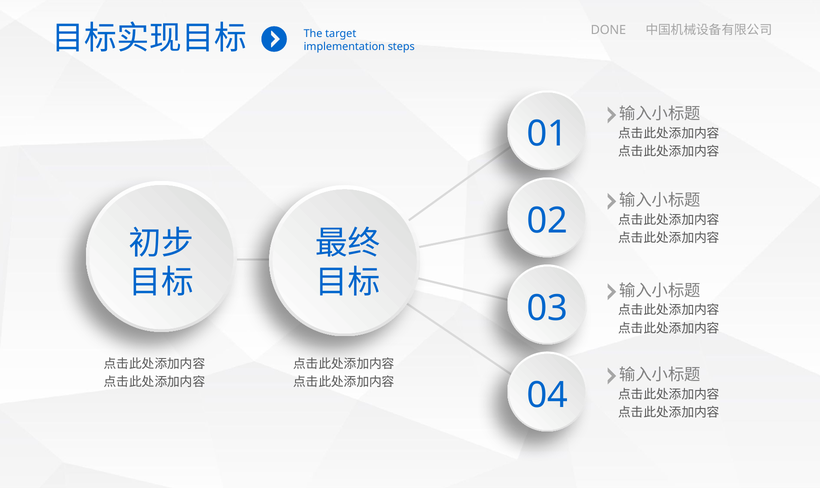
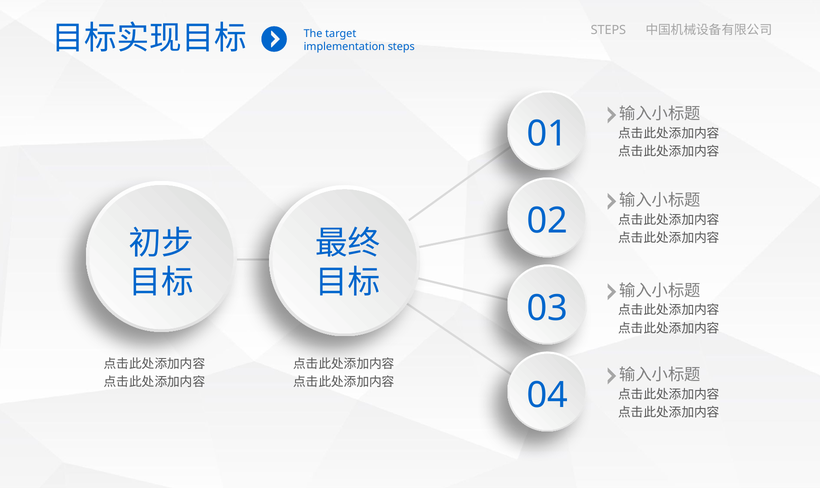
DONE at (608, 30): DONE -> STEPS
